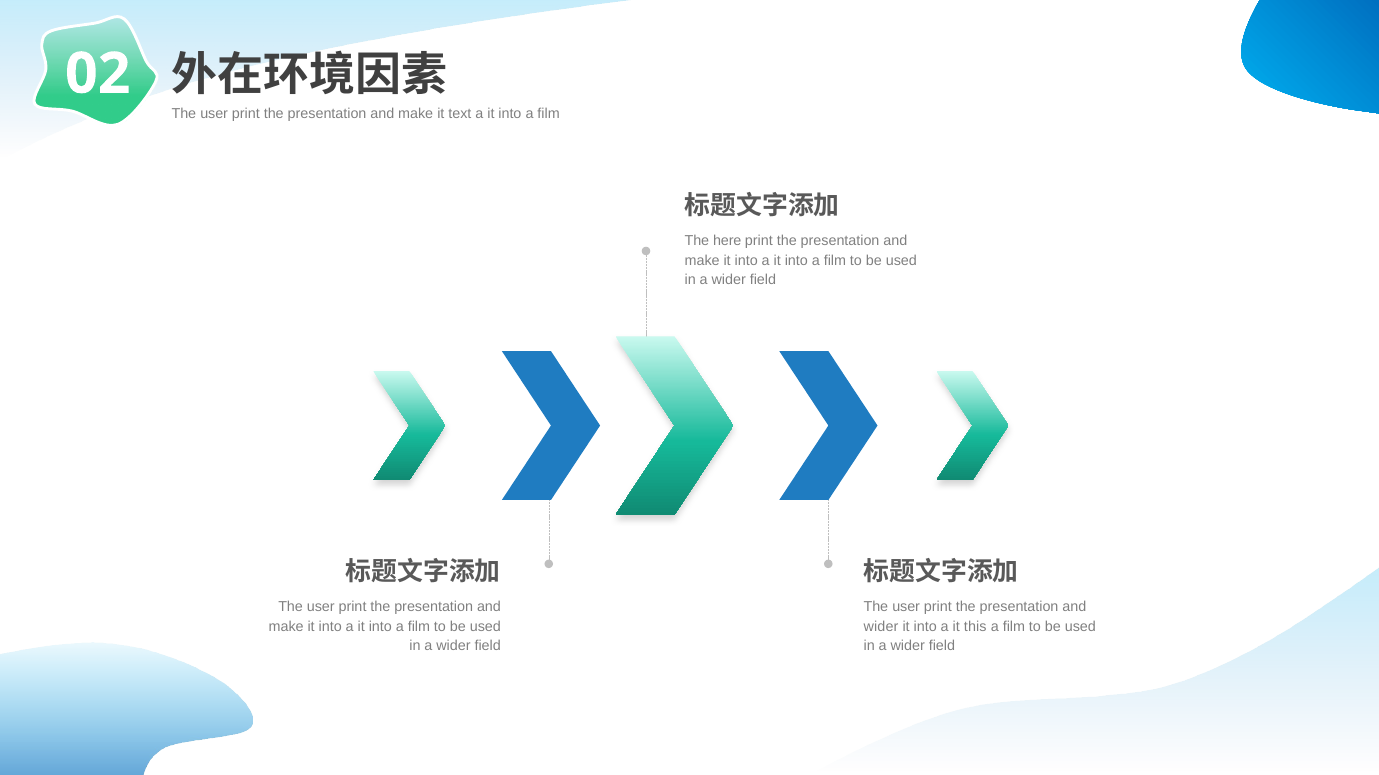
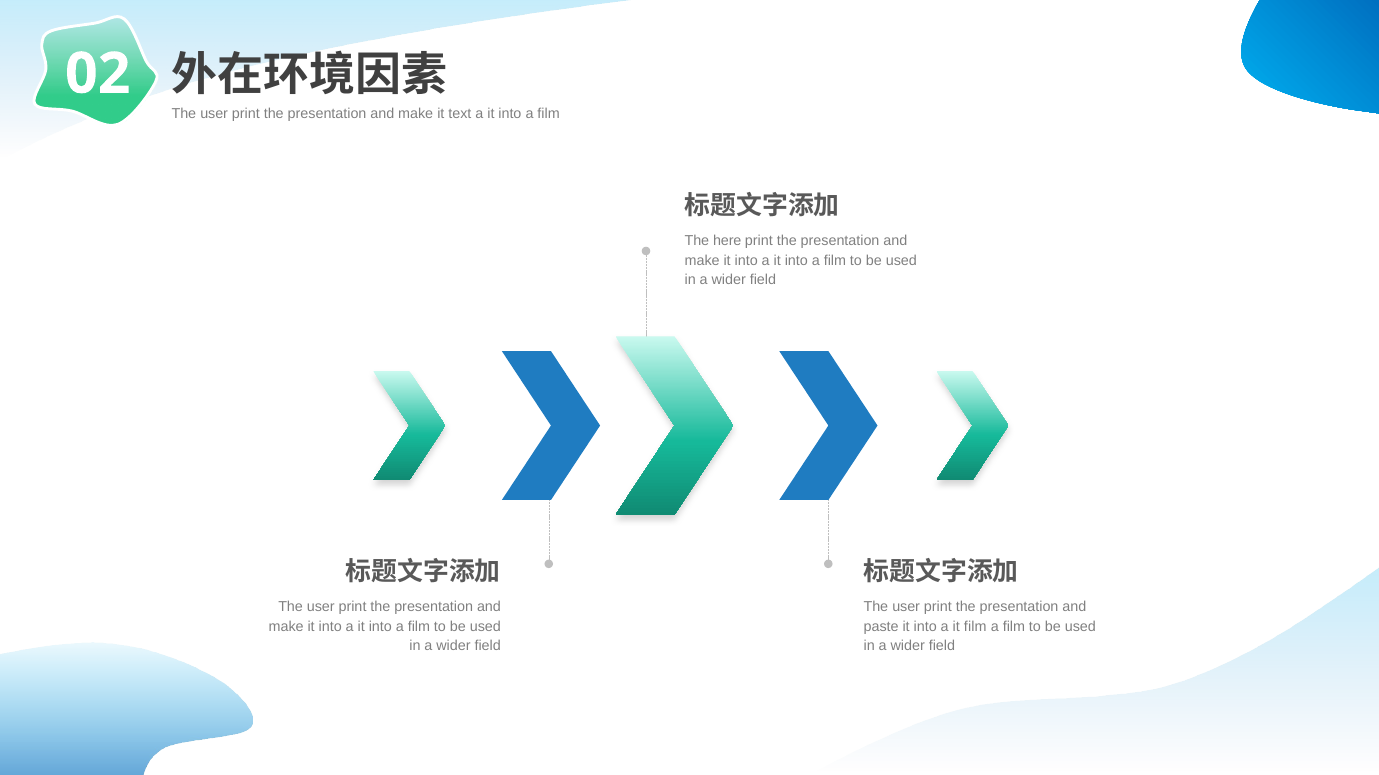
wider at (881, 627): wider -> paste
it this: this -> film
